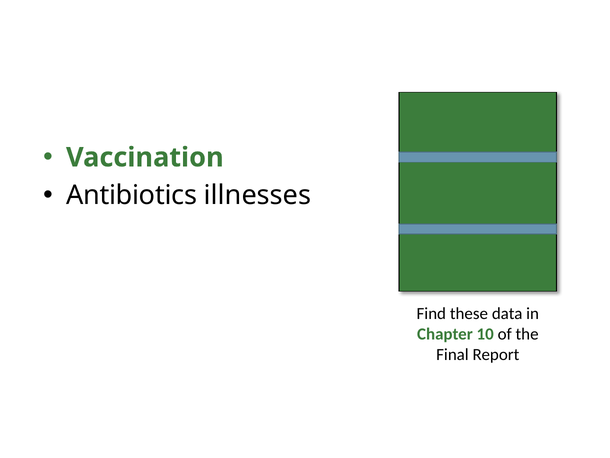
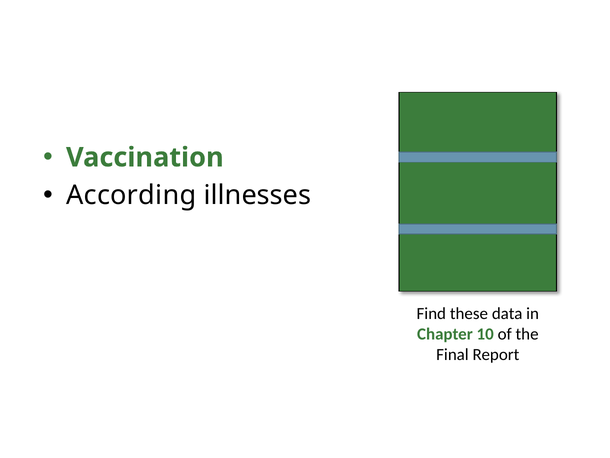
Antibiotics: Antibiotics -> According
